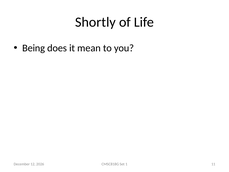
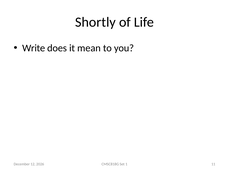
Being: Being -> Write
